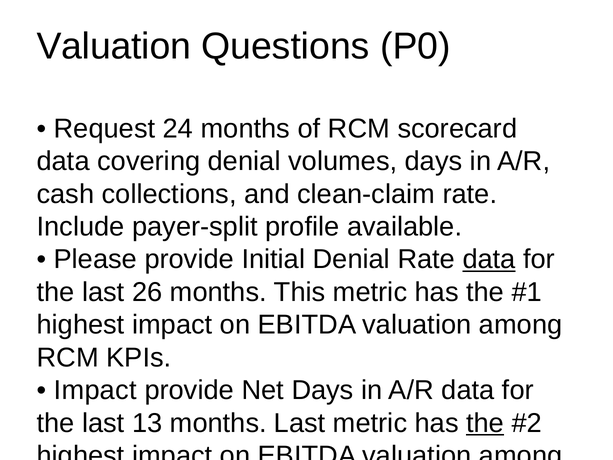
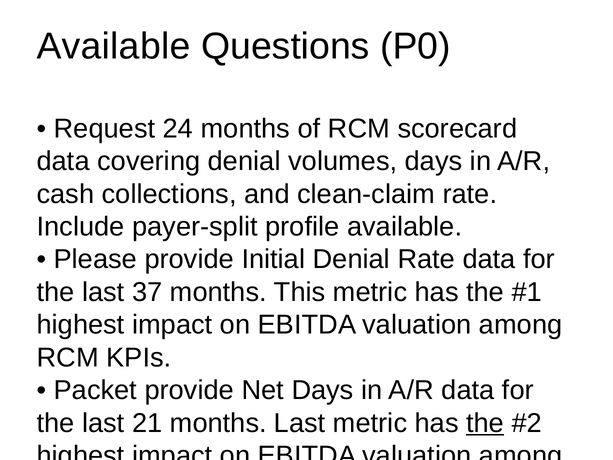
Valuation at (114, 47): Valuation -> Available
data at (489, 259) underline: present -> none
26: 26 -> 37
Impact at (95, 390): Impact -> Packet
13: 13 -> 21
